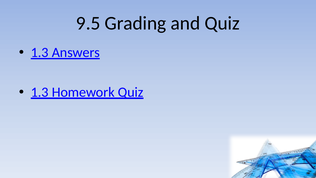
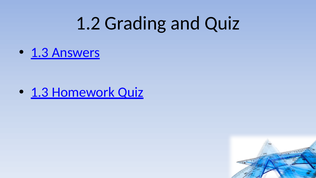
9.5: 9.5 -> 1.2
